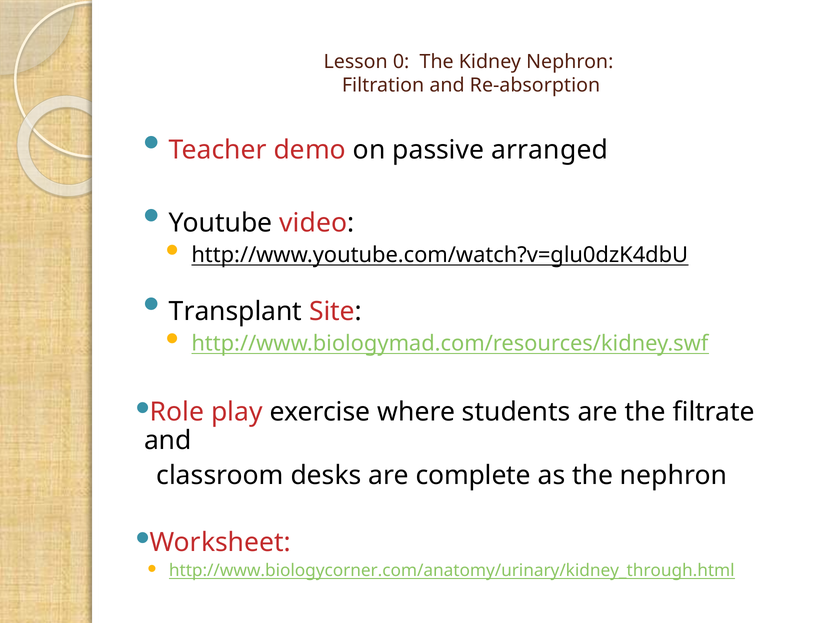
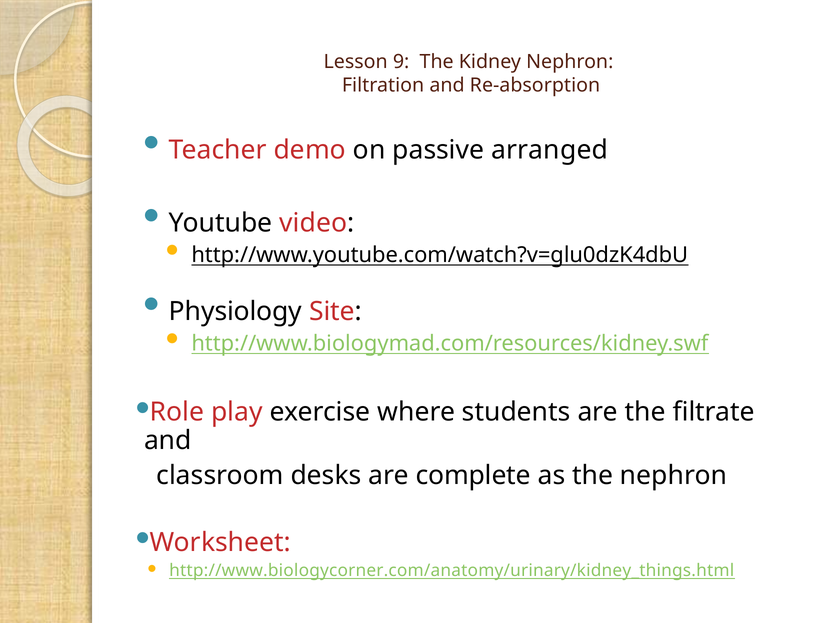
0: 0 -> 9
Transplant: Transplant -> Physiology
http://www.biologycorner.com/anatomy/urinary/kidney_through.html: http://www.biologycorner.com/anatomy/urinary/kidney_through.html -> http://www.biologycorner.com/anatomy/urinary/kidney_things.html
